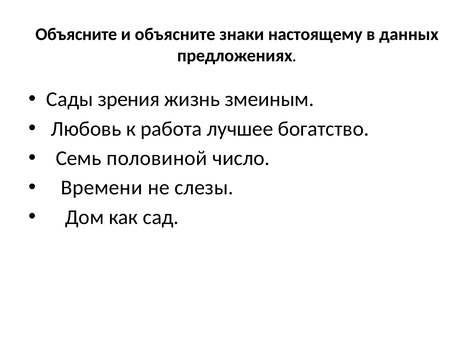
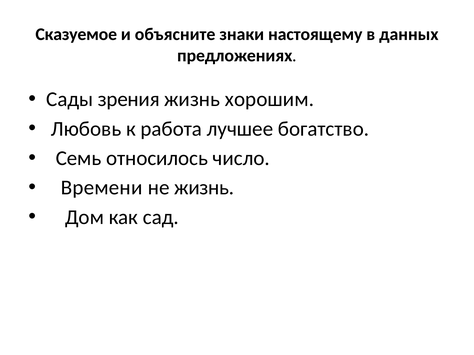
Объясните at (76, 34): Объясните -> Сказуемое
змеиным: змеиным -> хорошим
половиной: половиной -> относилось
не слезы: слезы -> жизнь
